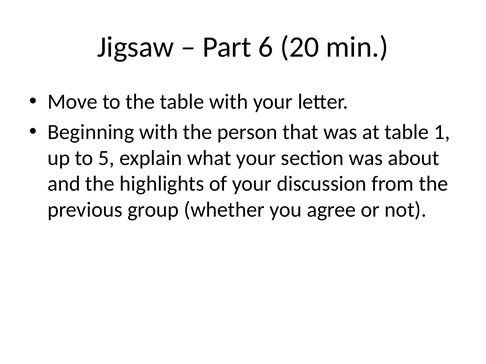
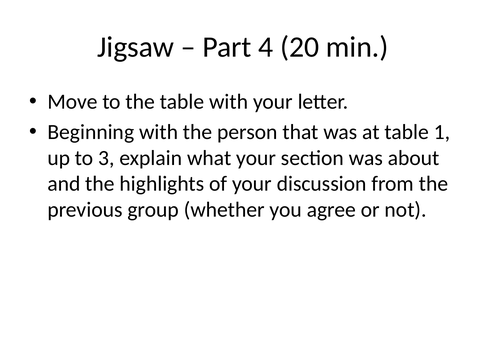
6: 6 -> 4
5: 5 -> 3
